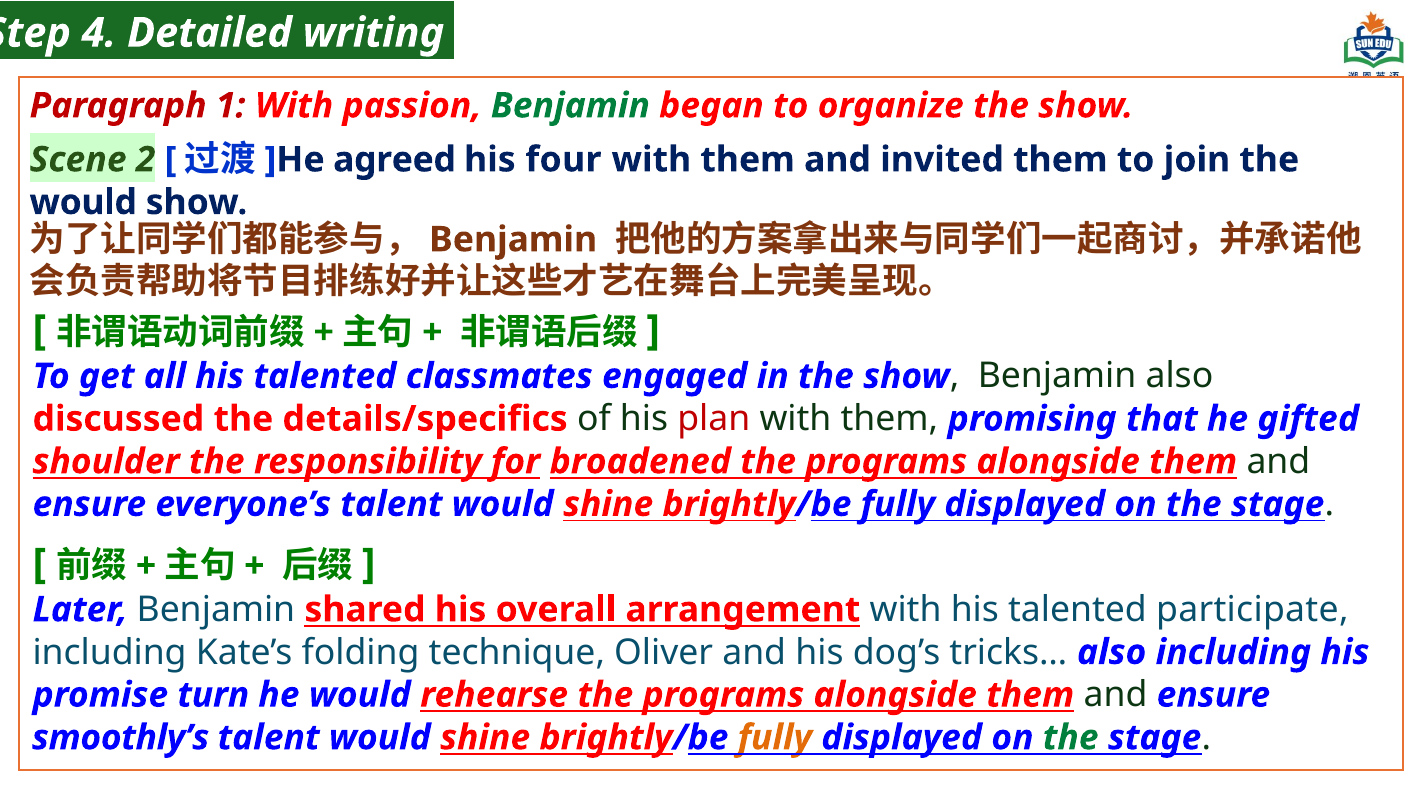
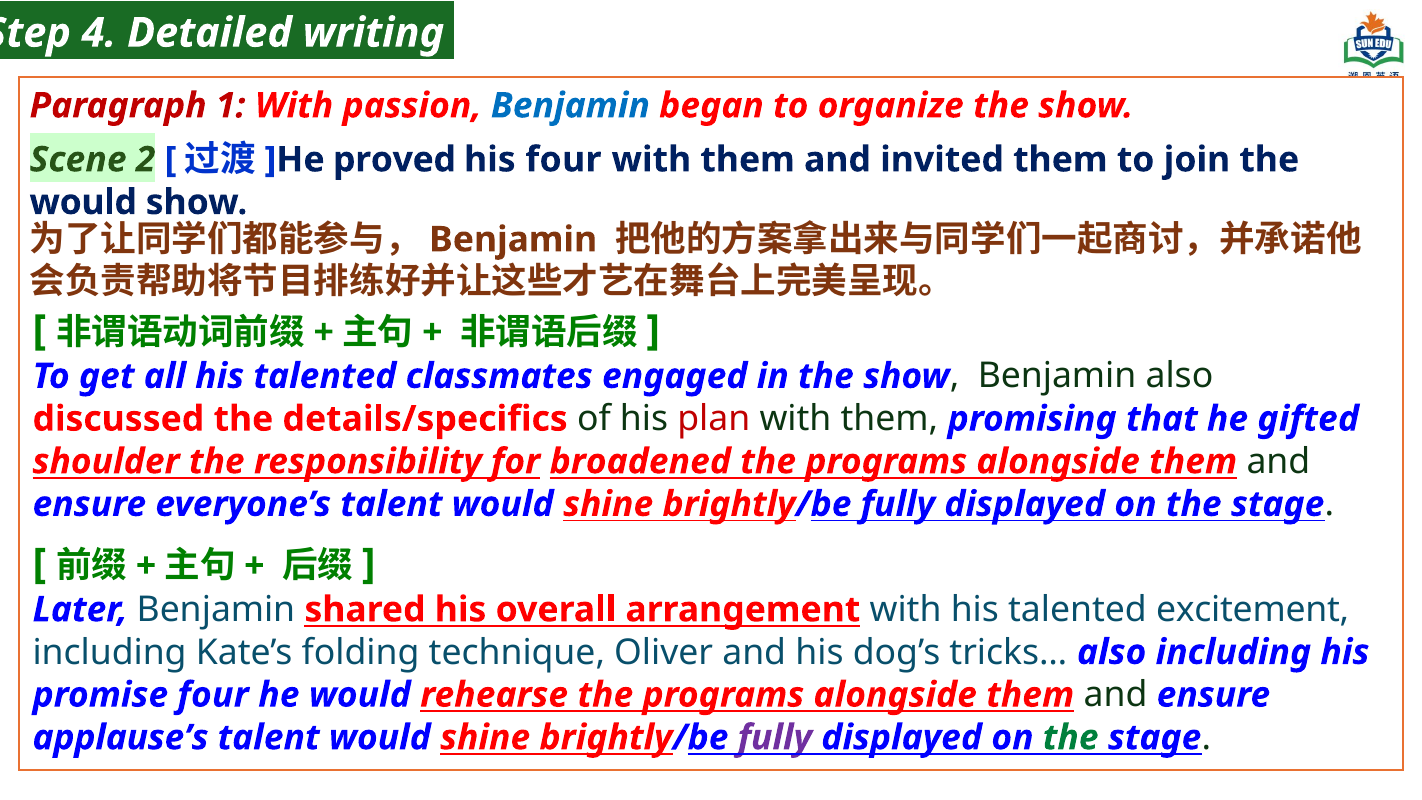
Benjamin at (570, 106) colour: green -> blue
agreed: agreed -> proved
participate: participate -> excitement
promise turn: turn -> four
smoothly’s: smoothly’s -> applause’s
fully at (775, 737) colour: orange -> purple
